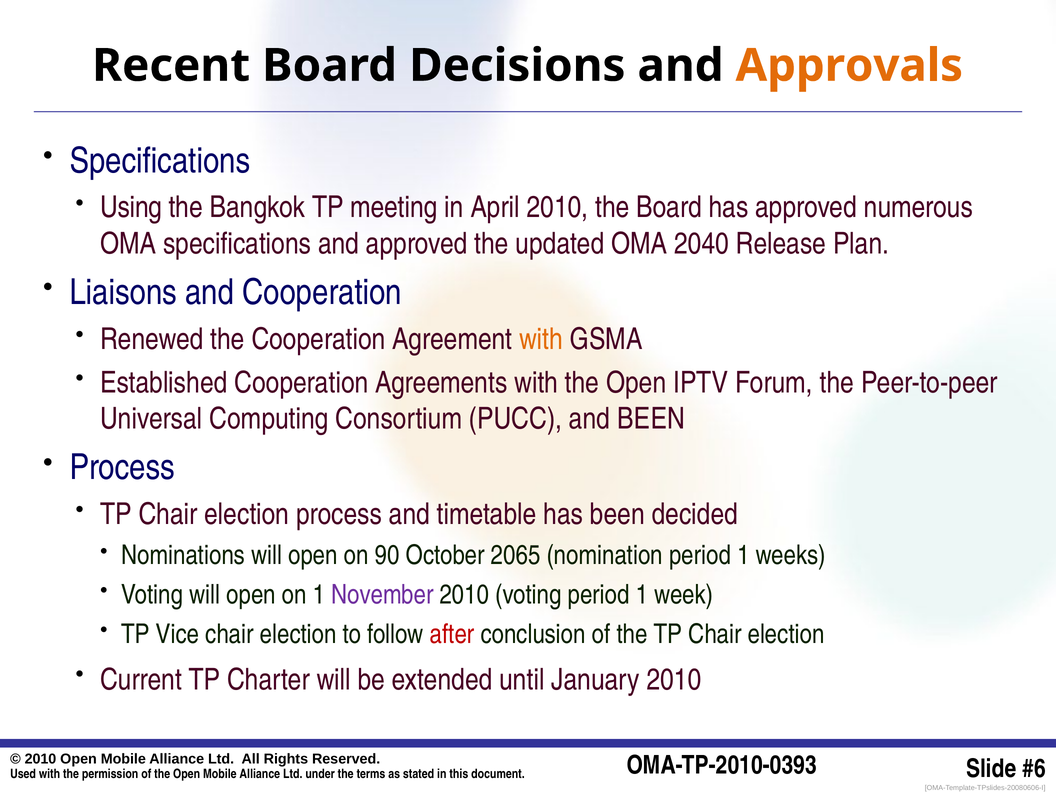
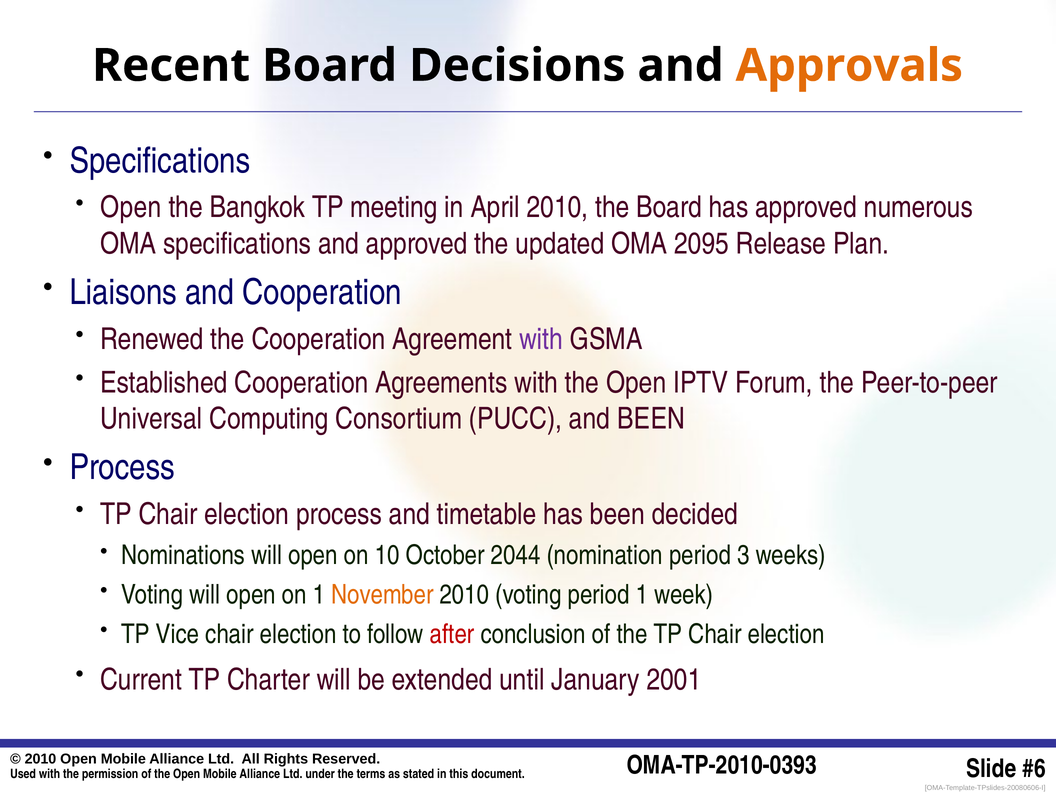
Using at (131, 208): Using -> Open
2040: 2040 -> 2095
with at (541, 339) colour: orange -> purple
90: 90 -> 10
2065: 2065 -> 2044
nomination period 1: 1 -> 3
November colour: purple -> orange
January 2010: 2010 -> 2001
